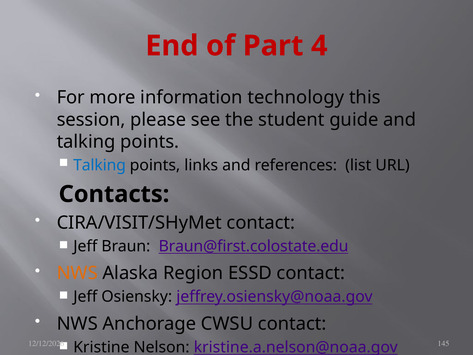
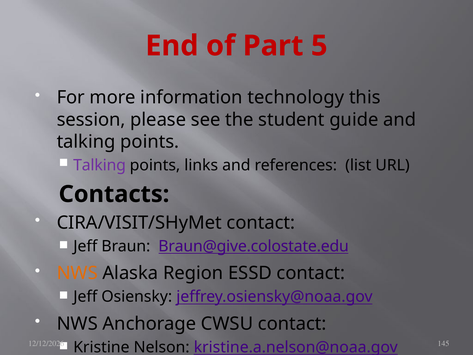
4: 4 -> 5
Talking at (100, 165) colour: blue -> purple
Braun@first.colostate.edu: Braun@first.colostate.edu -> Braun@give.colostate.edu
